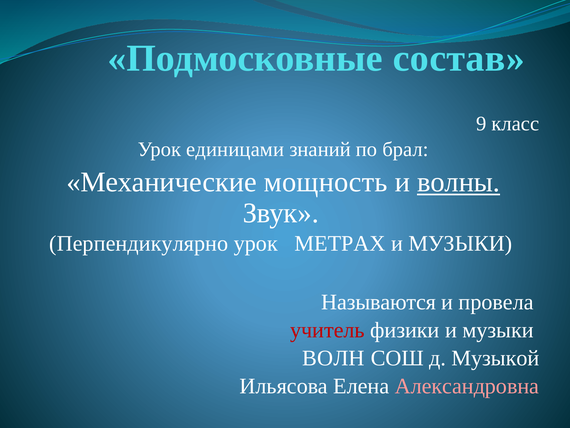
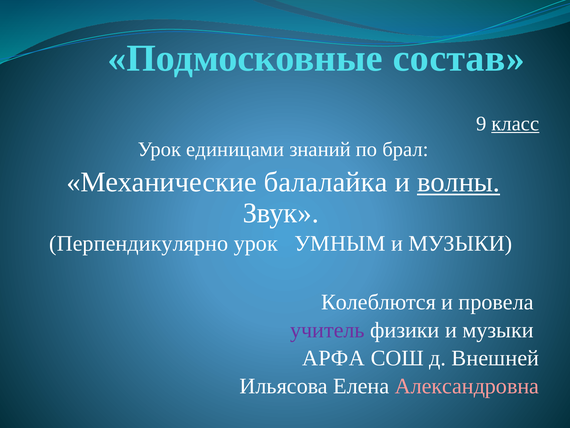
класс underline: none -> present
мощность: мощность -> балалайка
МЕТРАХ: МЕТРАХ -> УМНЫМ
Называются: Называются -> Колеблются
учитель colour: red -> purple
ВОЛН: ВОЛН -> АРФА
Музыкой: Музыкой -> Внешней
